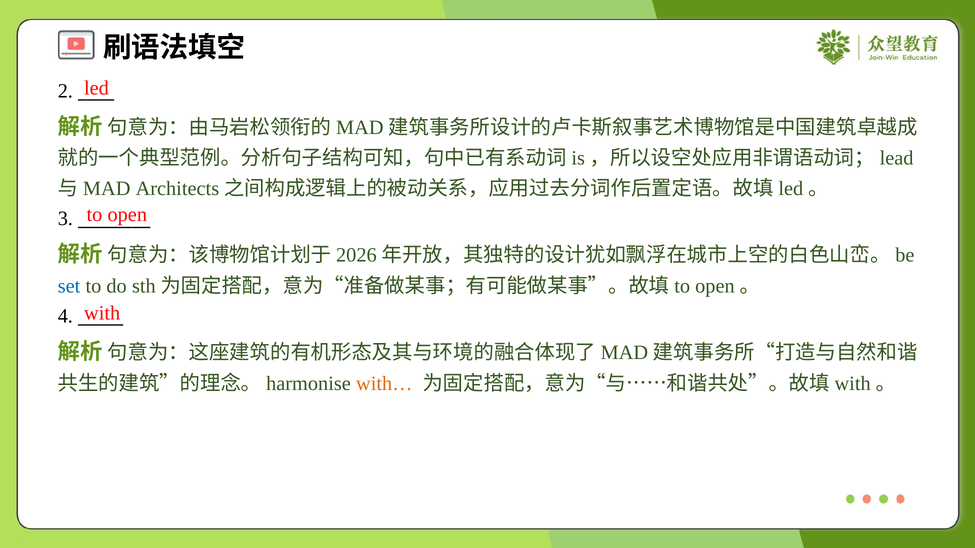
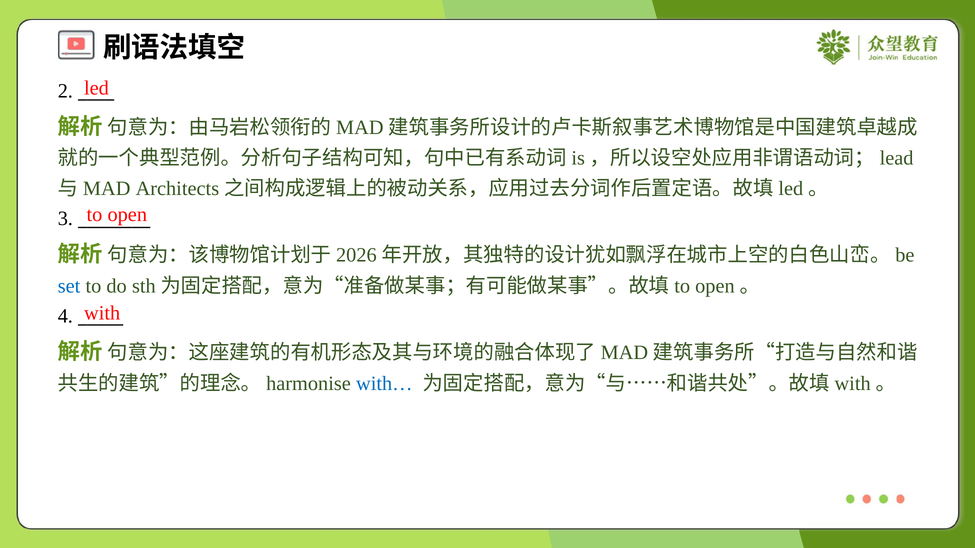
with… colour: orange -> blue
